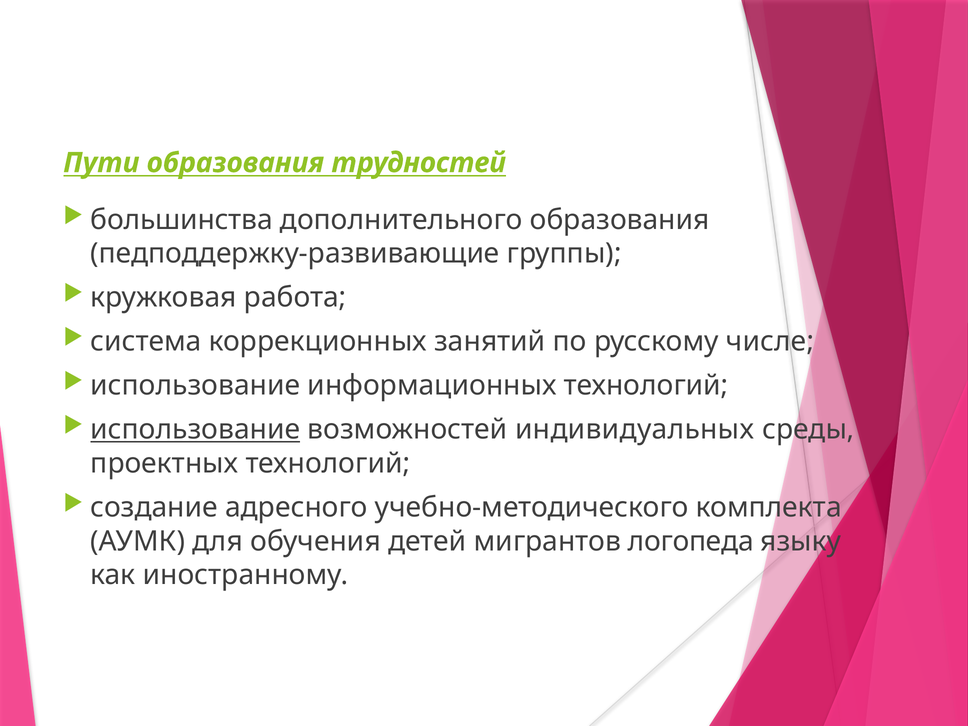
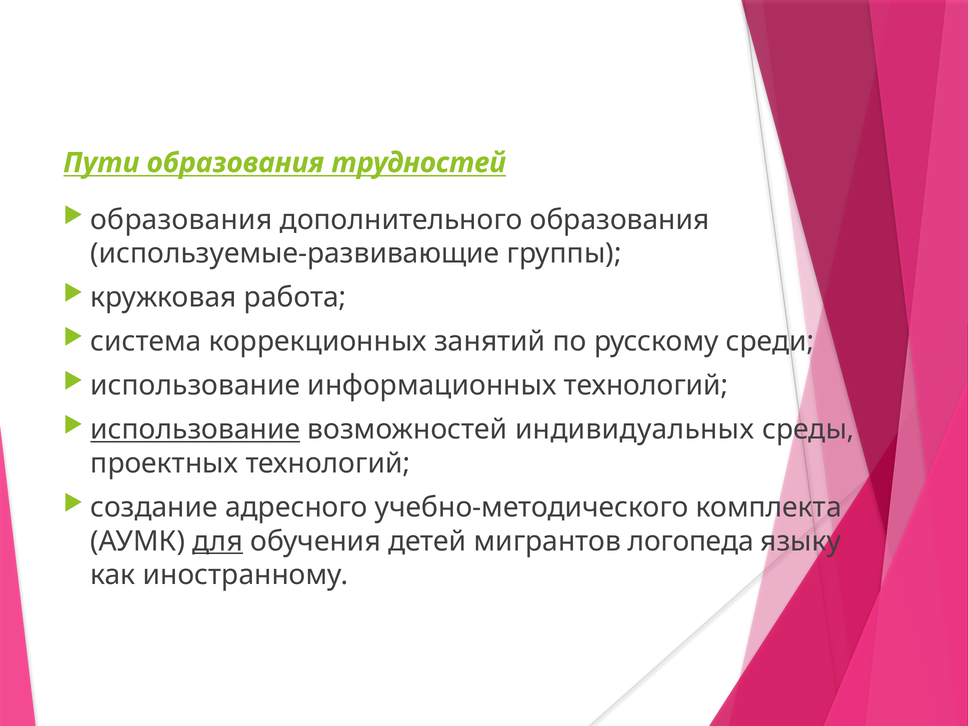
большинства at (182, 220): большинства -> образования
педподдержку-развивающие: педподдержку-развивающие -> используемые-развивающие
числе: числе -> среди
для underline: none -> present
